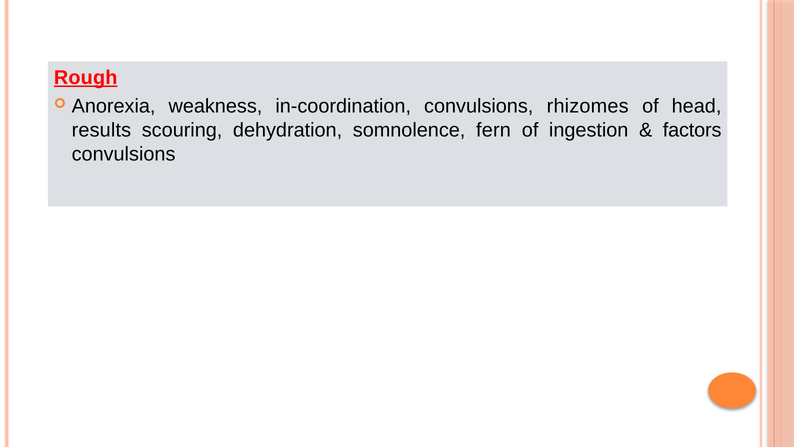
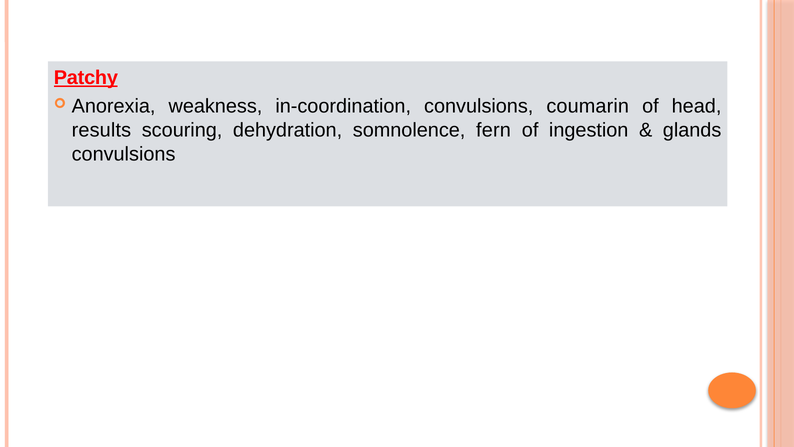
Rough: Rough -> Patchy
rhizomes: rhizomes -> coumarin
factors: factors -> glands
